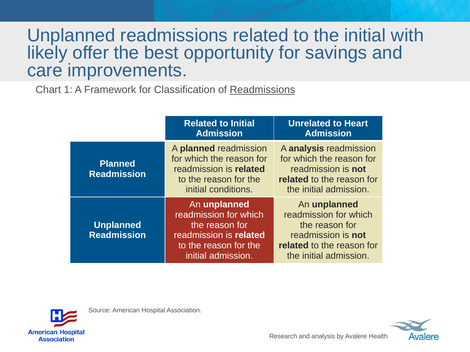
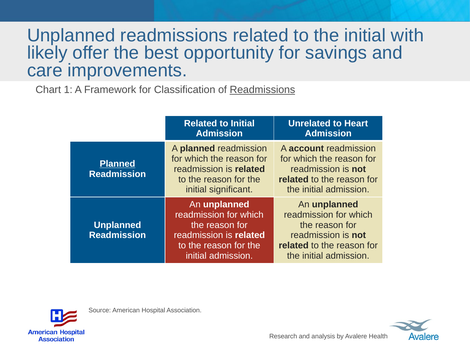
A analysis: analysis -> account
Planned at (117, 164) underline: none -> present
conditions: conditions -> significant
